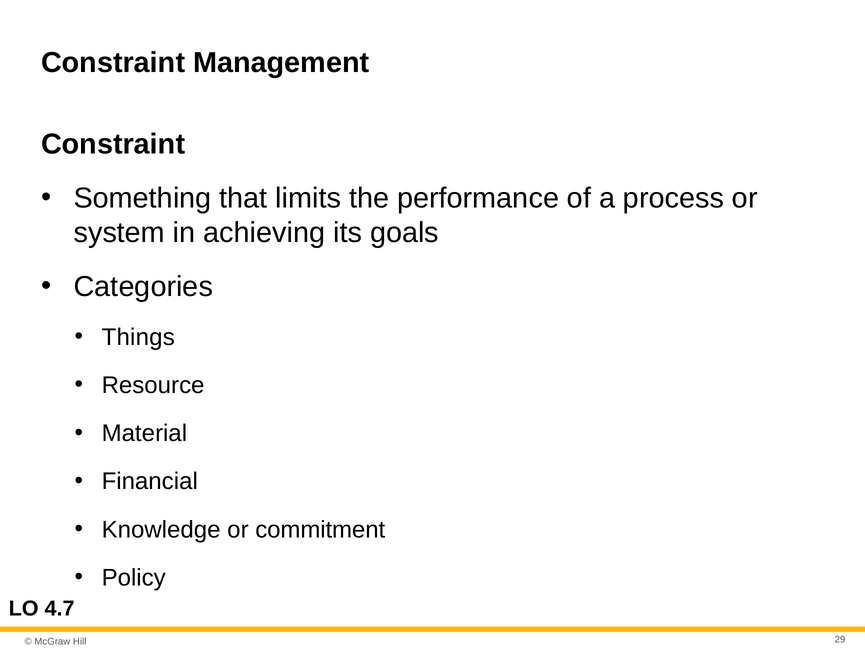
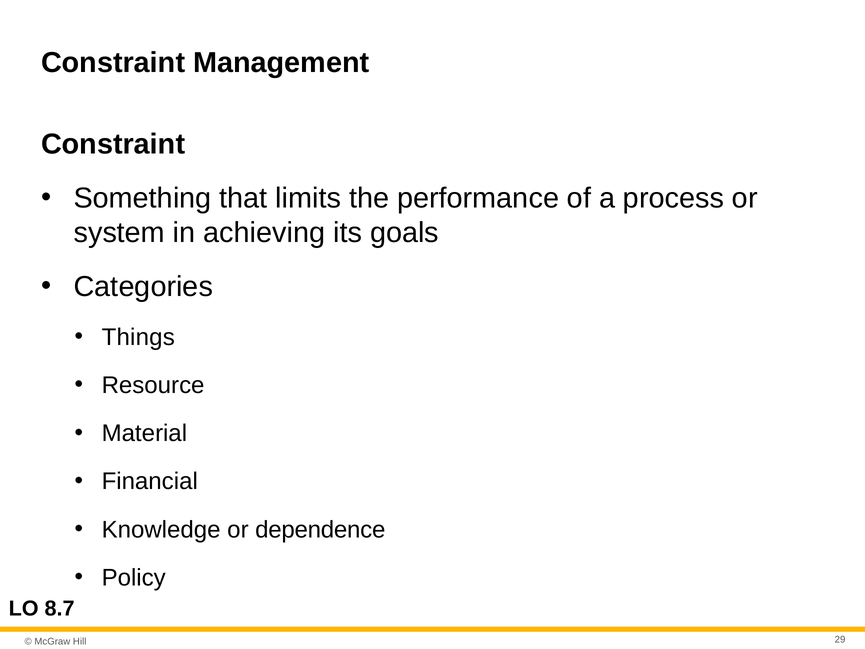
commitment: commitment -> dependence
4.7: 4.7 -> 8.7
